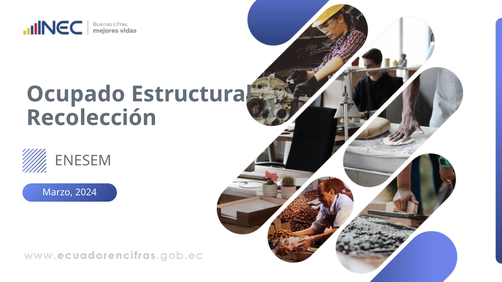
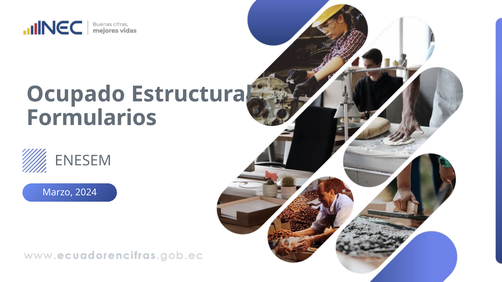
Recolección: Recolección -> Formularios
